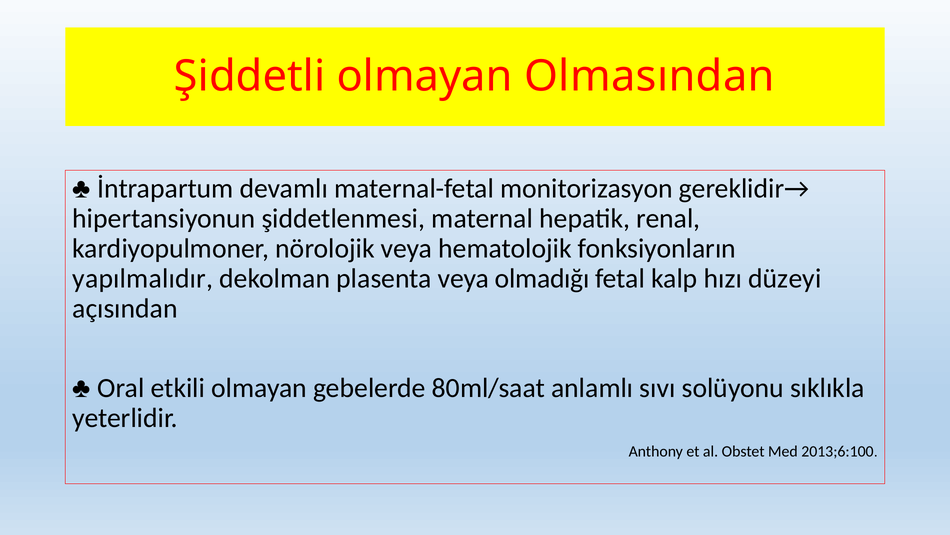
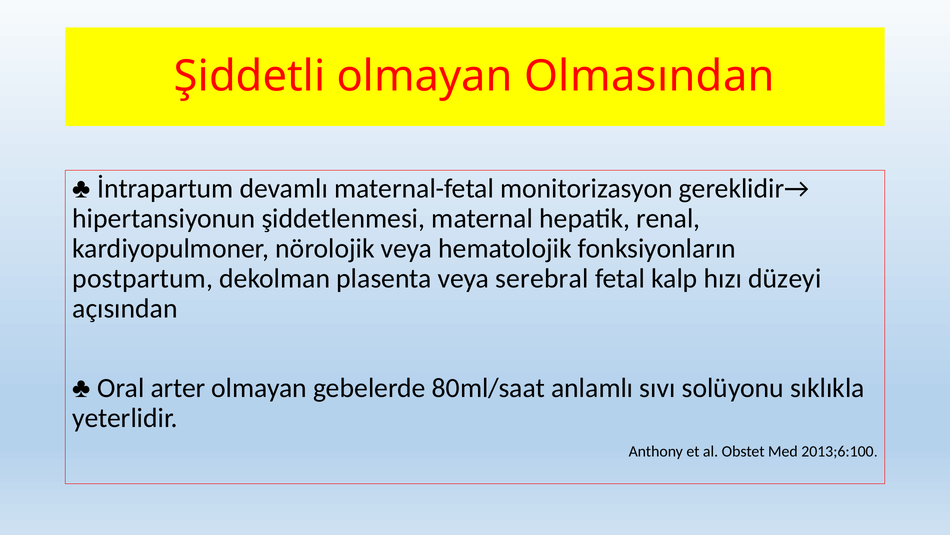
yapılmalıdır: yapılmalıdır -> postpartum
olmadığı: olmadığı -> serebral
etkili: etkili -> arter
